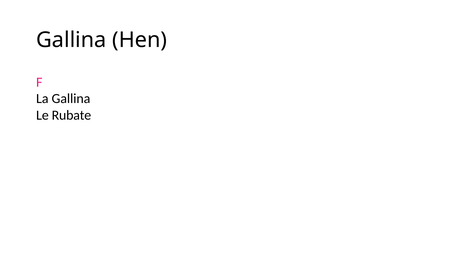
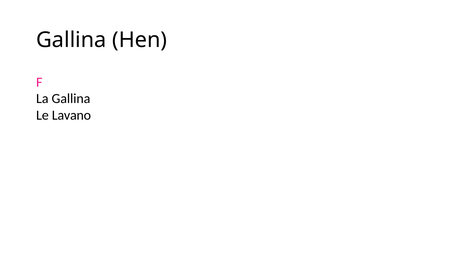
Rubate: Rubate -> Lavano
